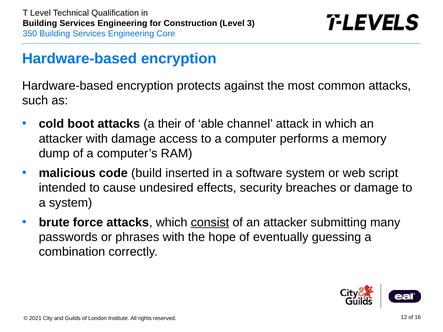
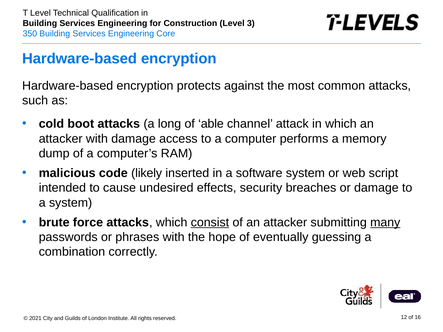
their: their -> long
build: build -> likely
many underline: none -> present
